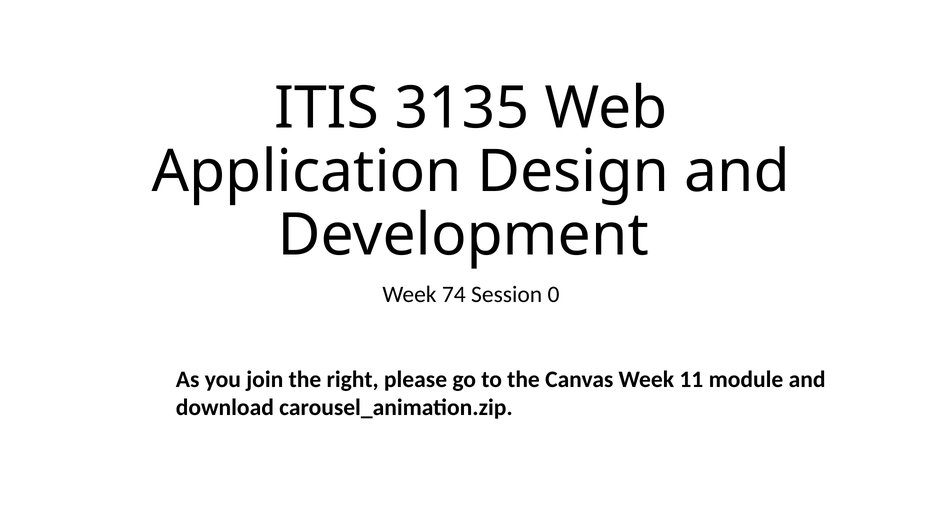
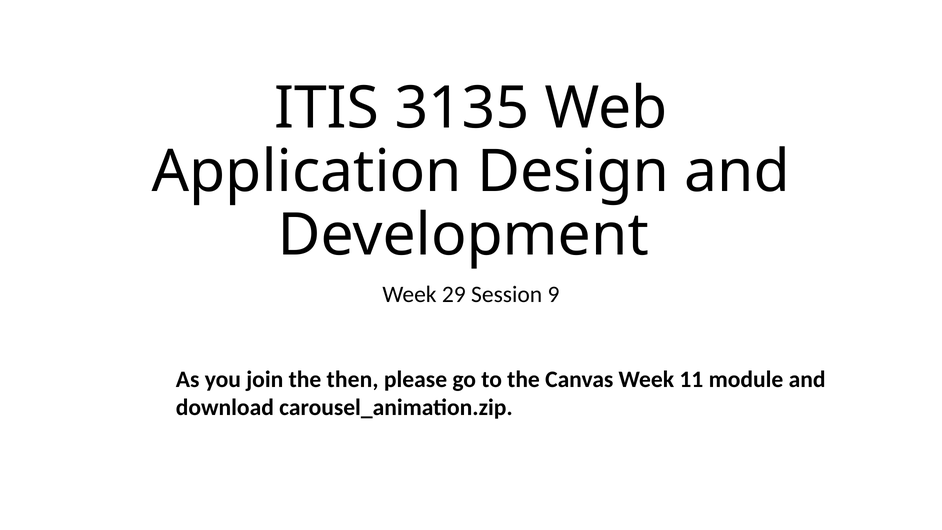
74: 74 -> 29
0: 0 -> 9
right: right -> then
